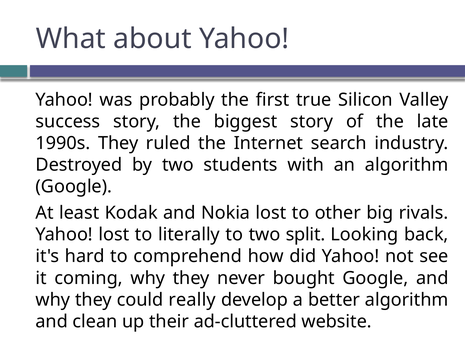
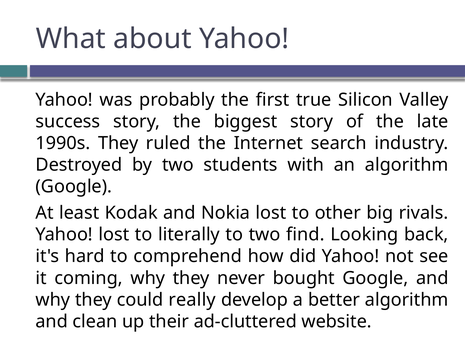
split: split -> find
